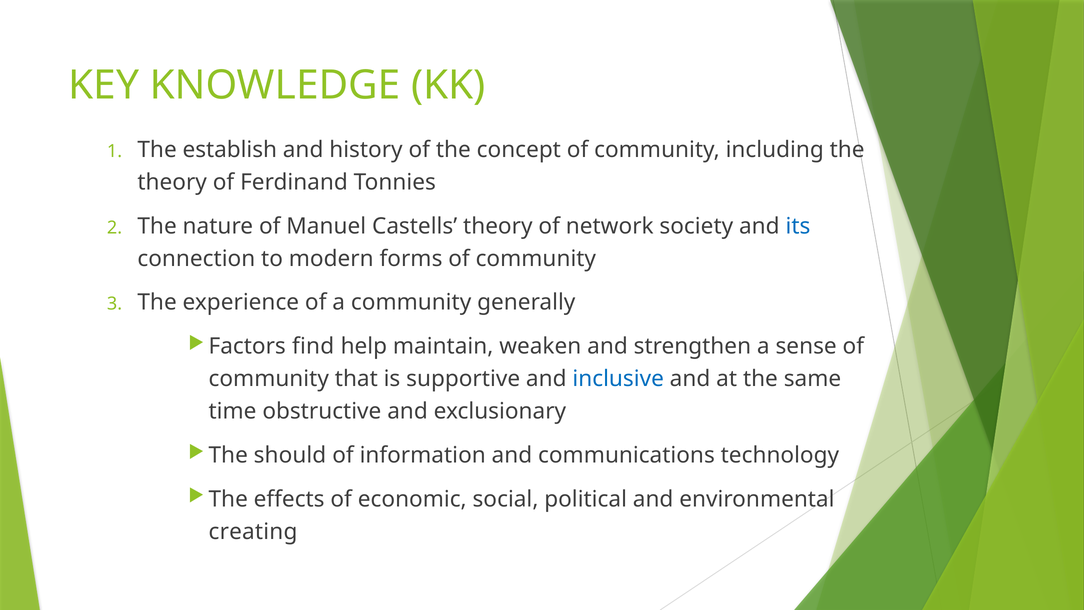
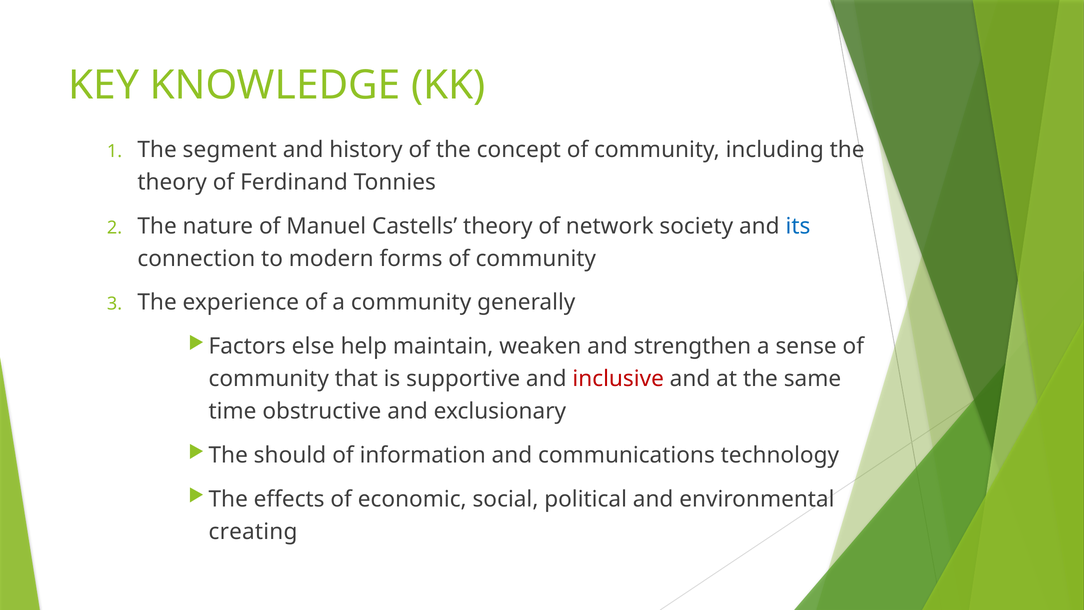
establish: establish -> segment
find: find -> else
inclusive colour: blue -> red
